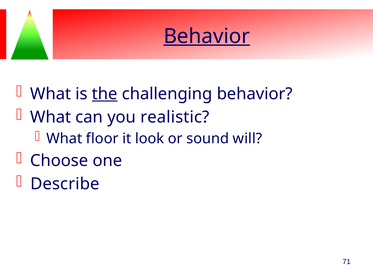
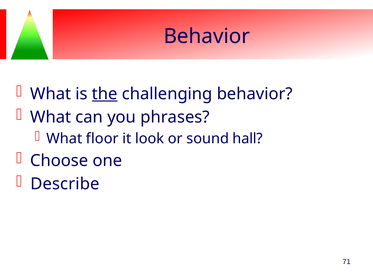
Behavior at (207, 36) underline: present -> none
realistic: realistic -> phrases
will: will -> hall
